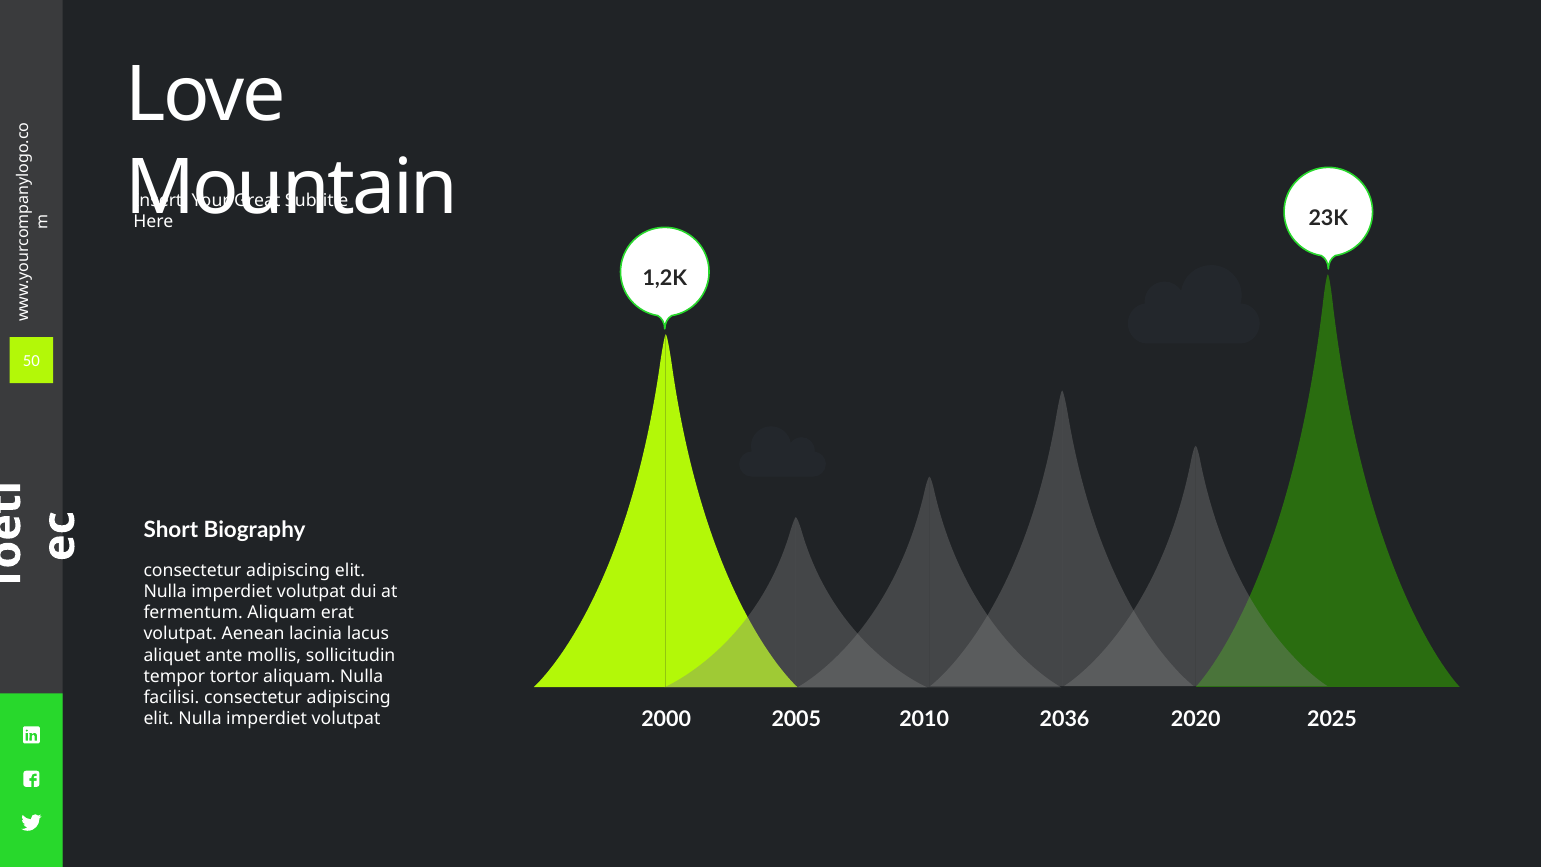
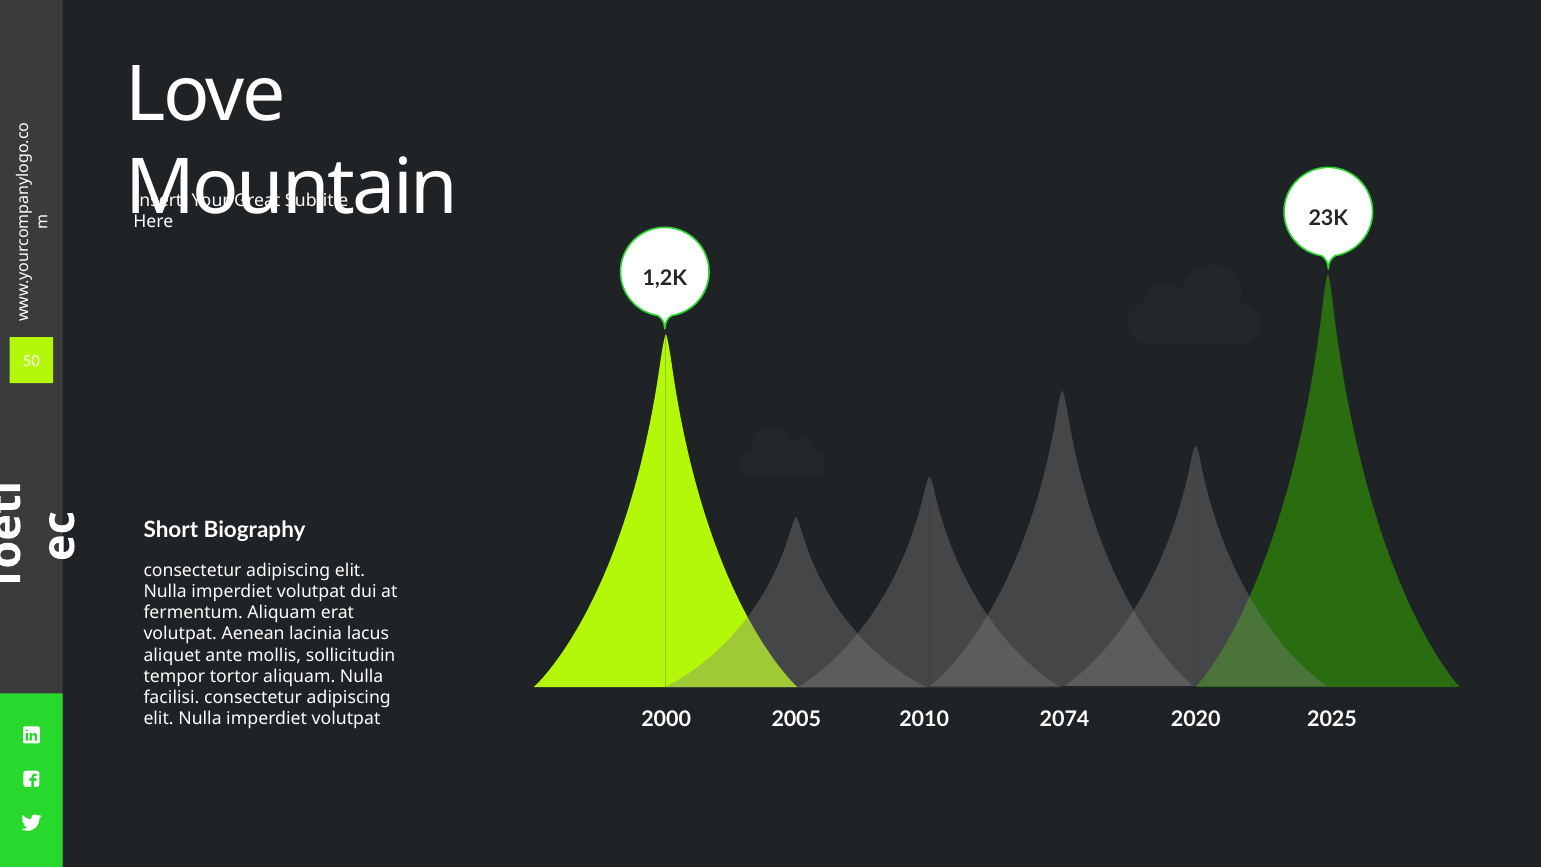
2036: 2036 -> 2074
